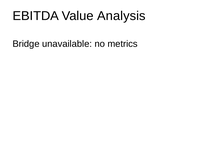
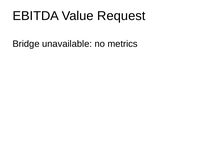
Analysis: Analysis -> Request
